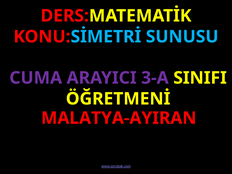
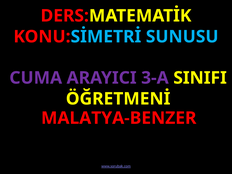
MALATYA-AYIRAN: MALATYA-AYIRAN -> MALATYA-BENZER
